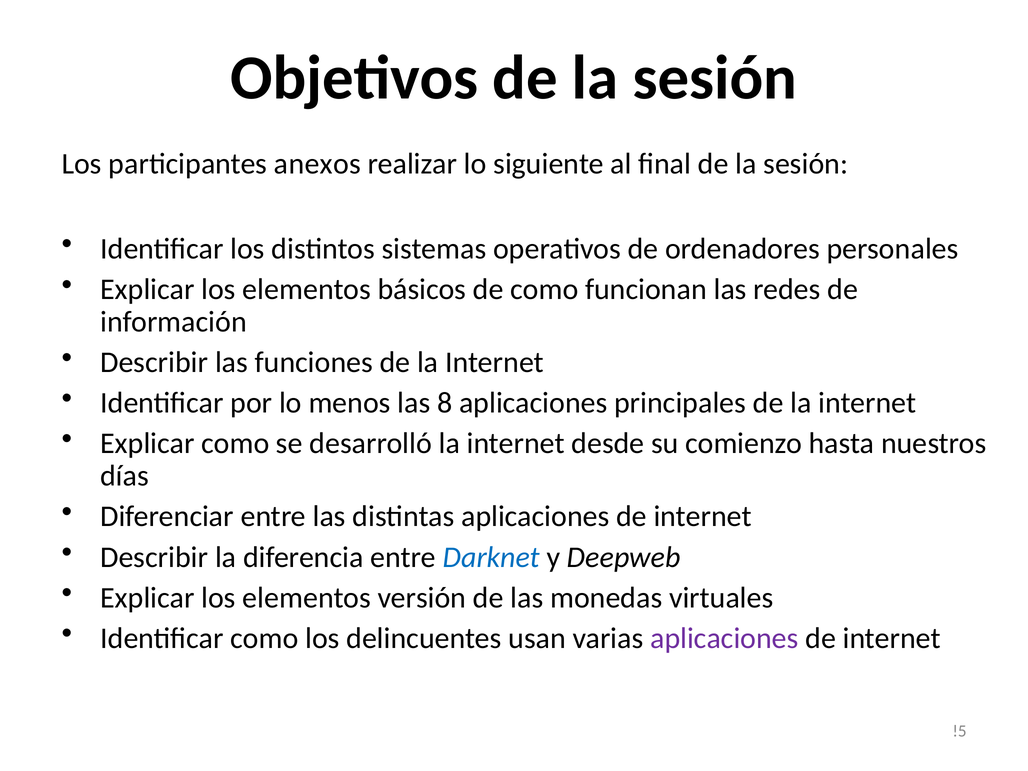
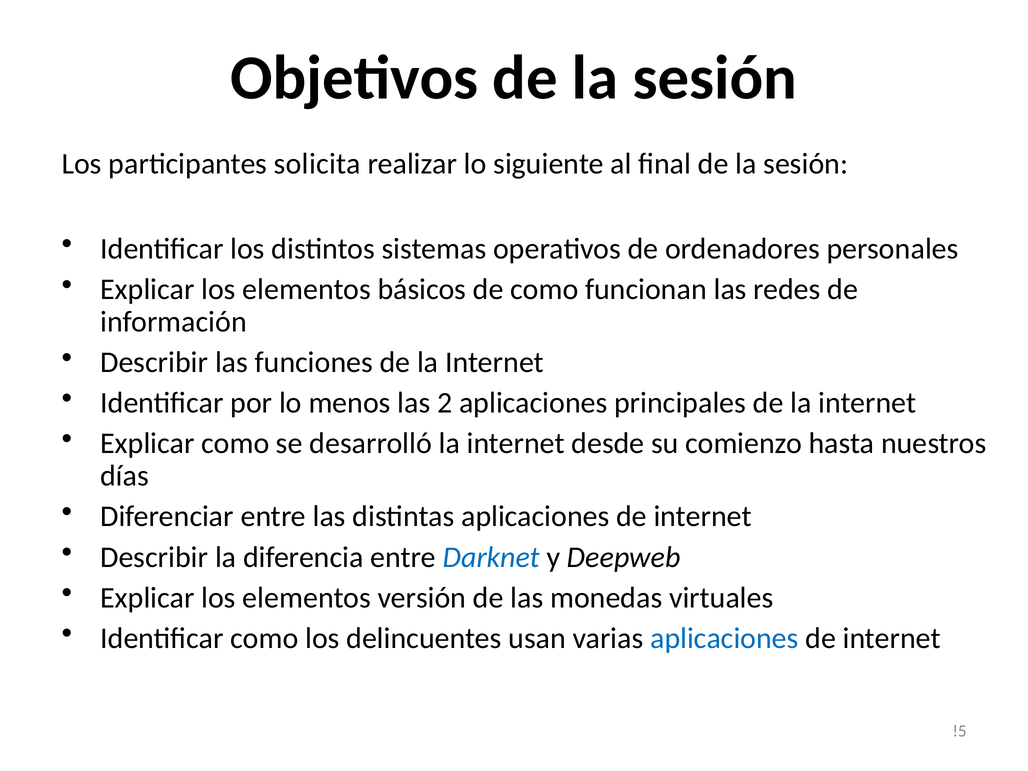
anexos: anexos -> solicita
8: 8 -> 2
aplicaciones at (724, 638) colour: purple -> blue
